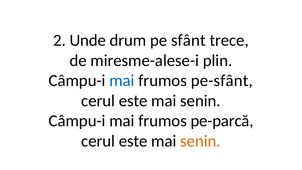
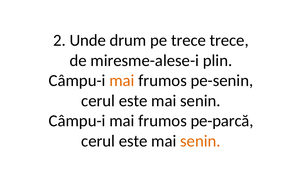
pe sfânt: sfânt -> trece
mai at (122, 81) colour: blue -> orange
pe-sfânt: pe-sfânt -> pe-senin
